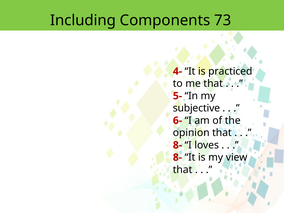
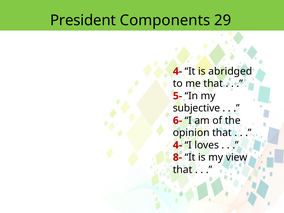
Including: Including -> President
73: 73 -> 29
practiced: practiced -> abridged
8- at (177, 145): 8- -> 4-
